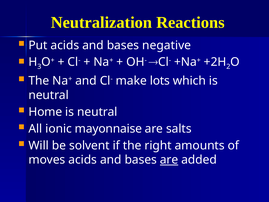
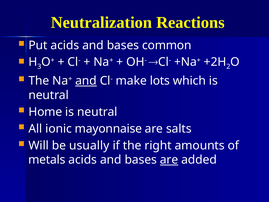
negative: negative -> common
and at (86, 81) underline: none -> present
solvent: solvent -> usually
moves: moves -> metals
